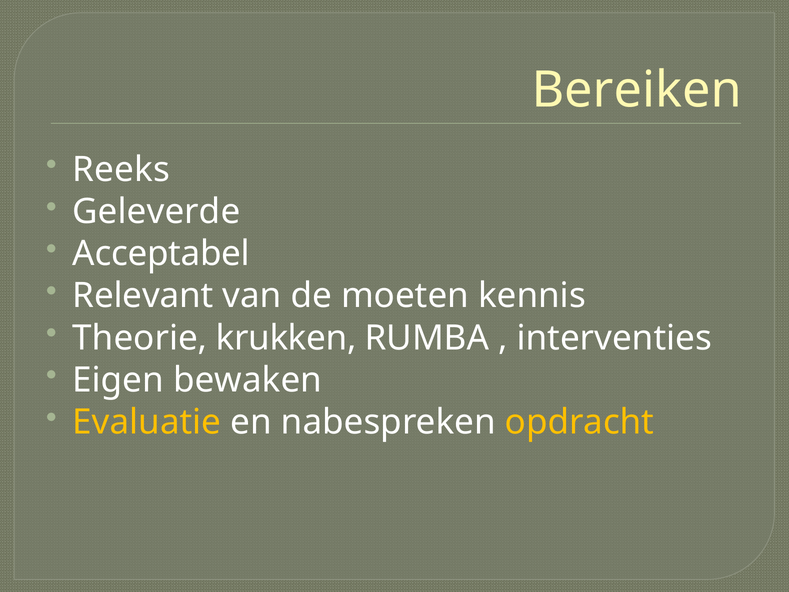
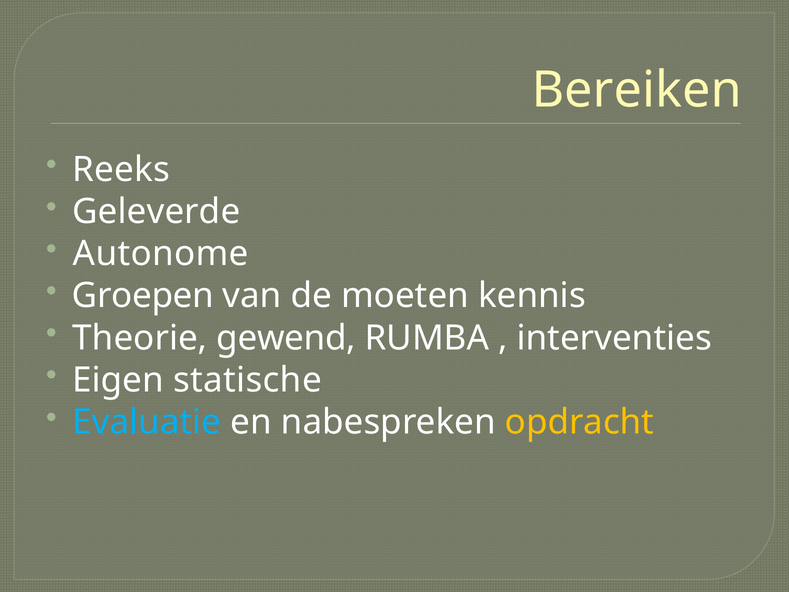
Acceptabel: Acceptabel -> Autonome
Relevant: Relevant -> Groepen
krukken: krukken -> gewend
bewaken: bewaken -> statische
Evaluatie colour: yellow -> light blue
